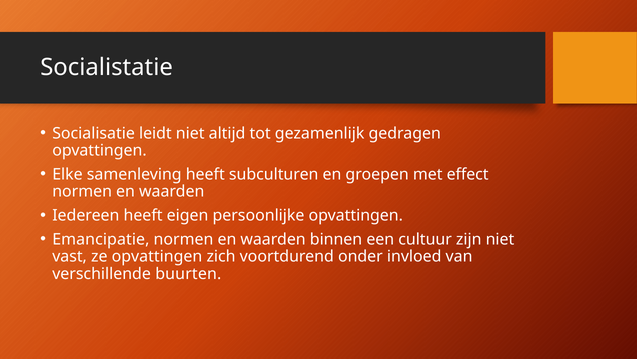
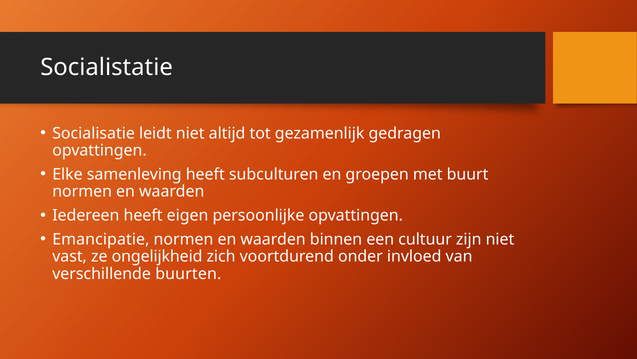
effect: effect -> buurt
ze opvattingen: opvattingen -> ongelijkheid
